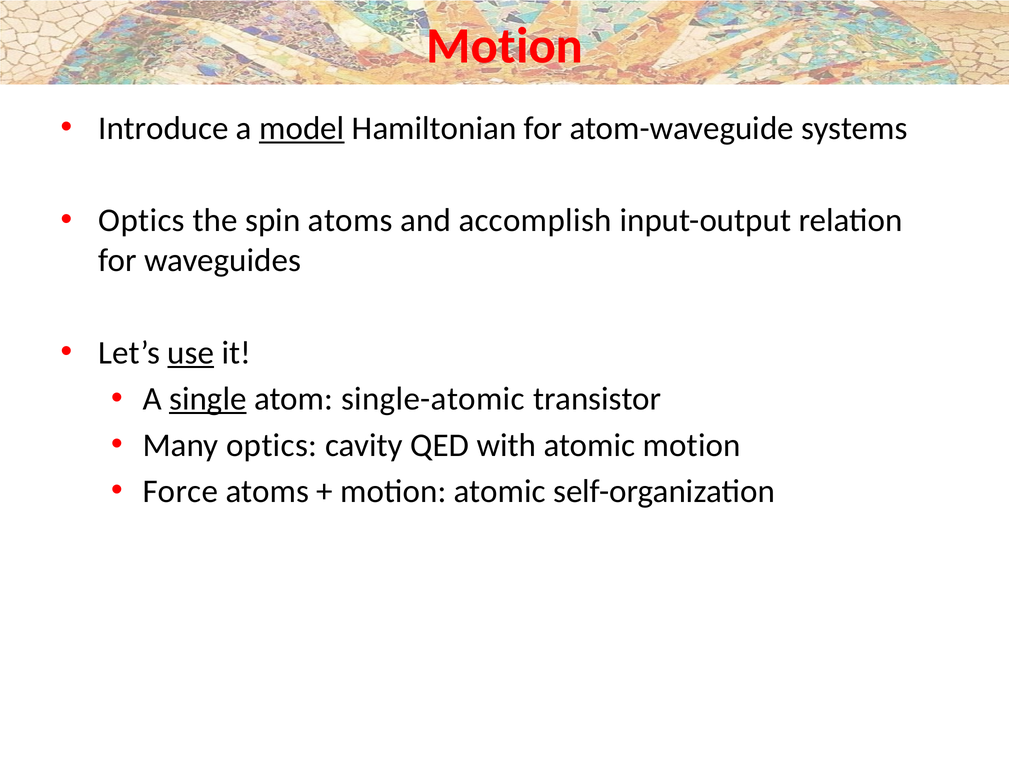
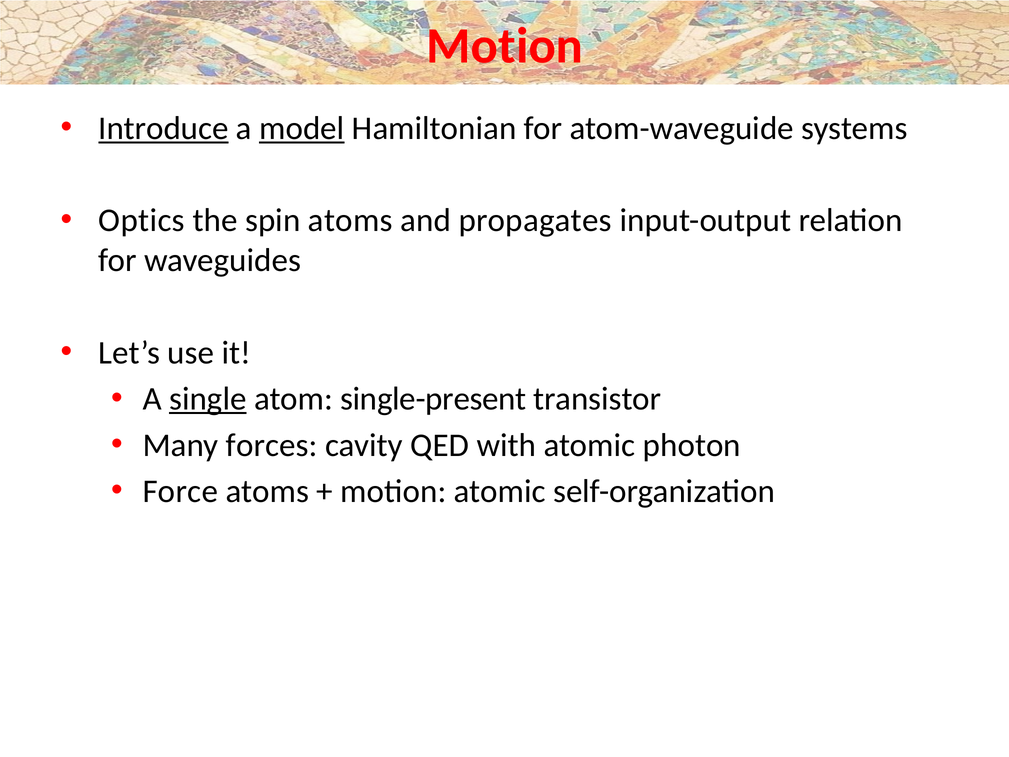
Introduce underline: none -> present
accomplish: accomplish -> propagates
use underline: present -> none
single-atomic: single-atomic -> single-present
Many optics: optics -> forces
atomic motion: motion -> photon
